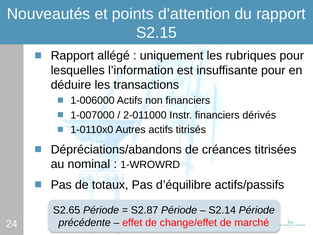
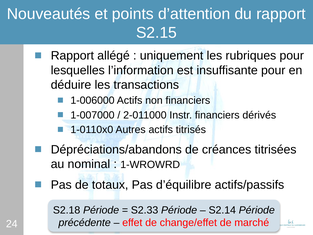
S2.65: S2.65 -> S2.18
S2.87: S2.87 -> S2.33
